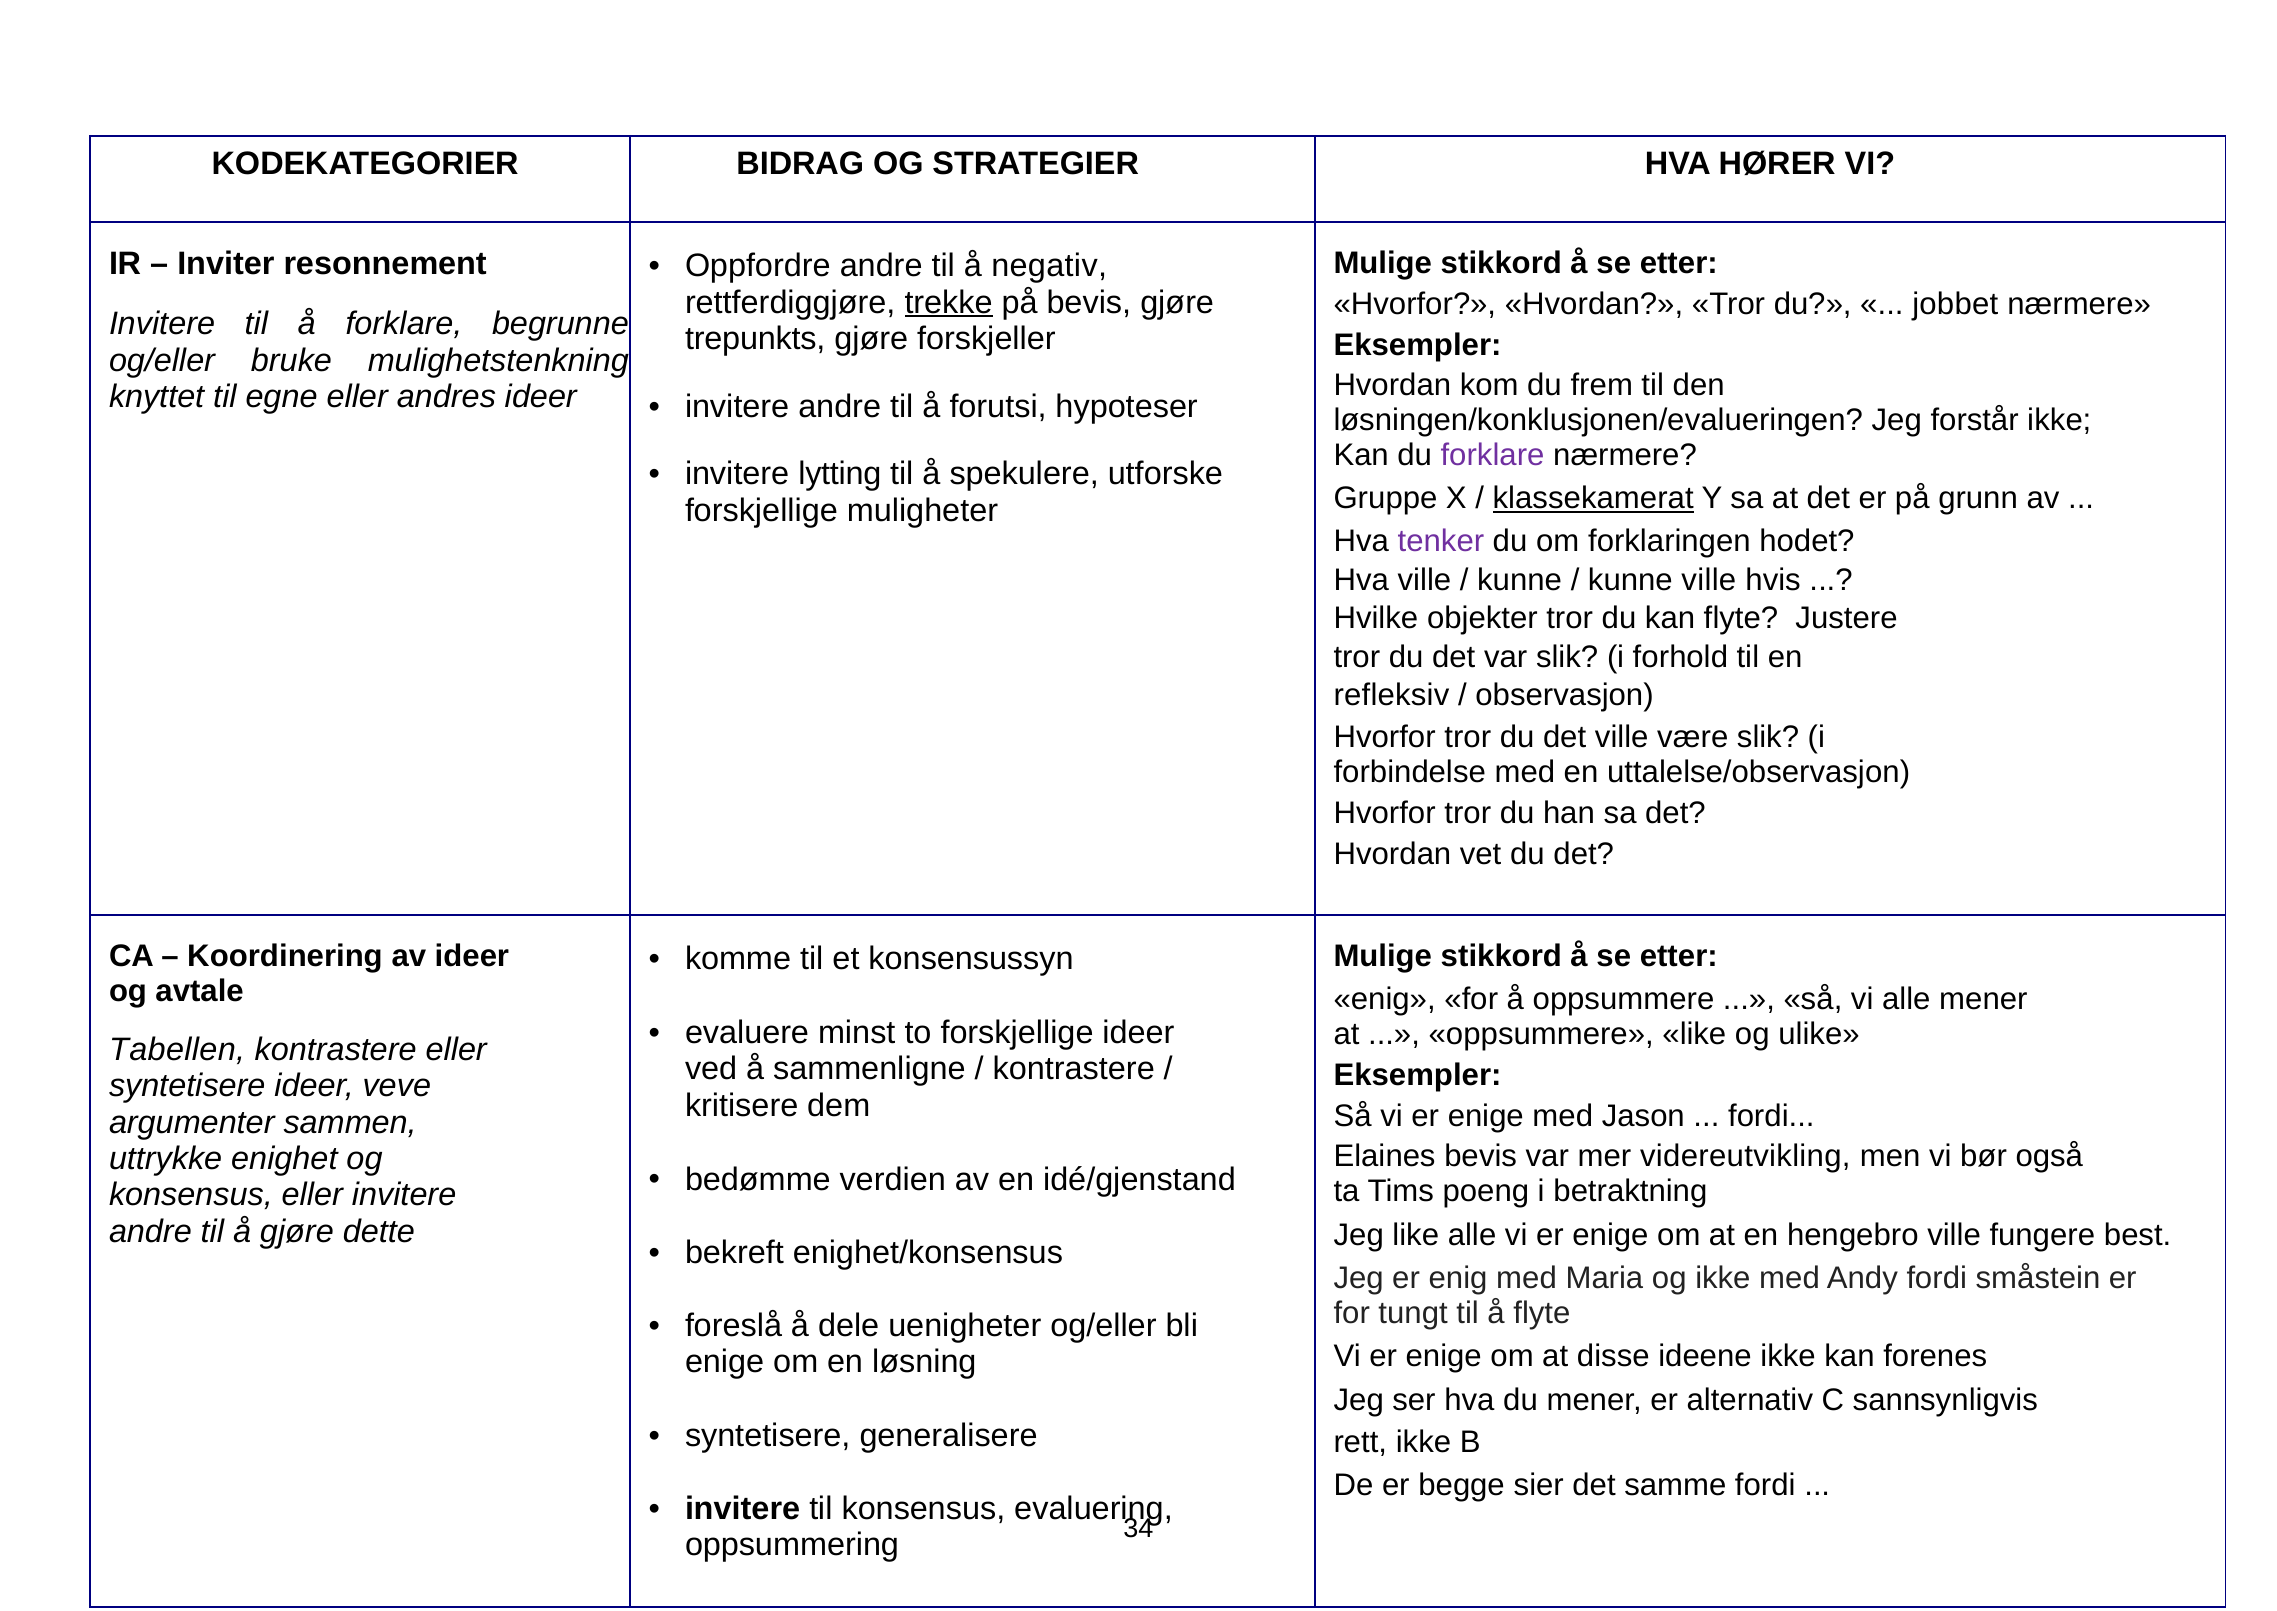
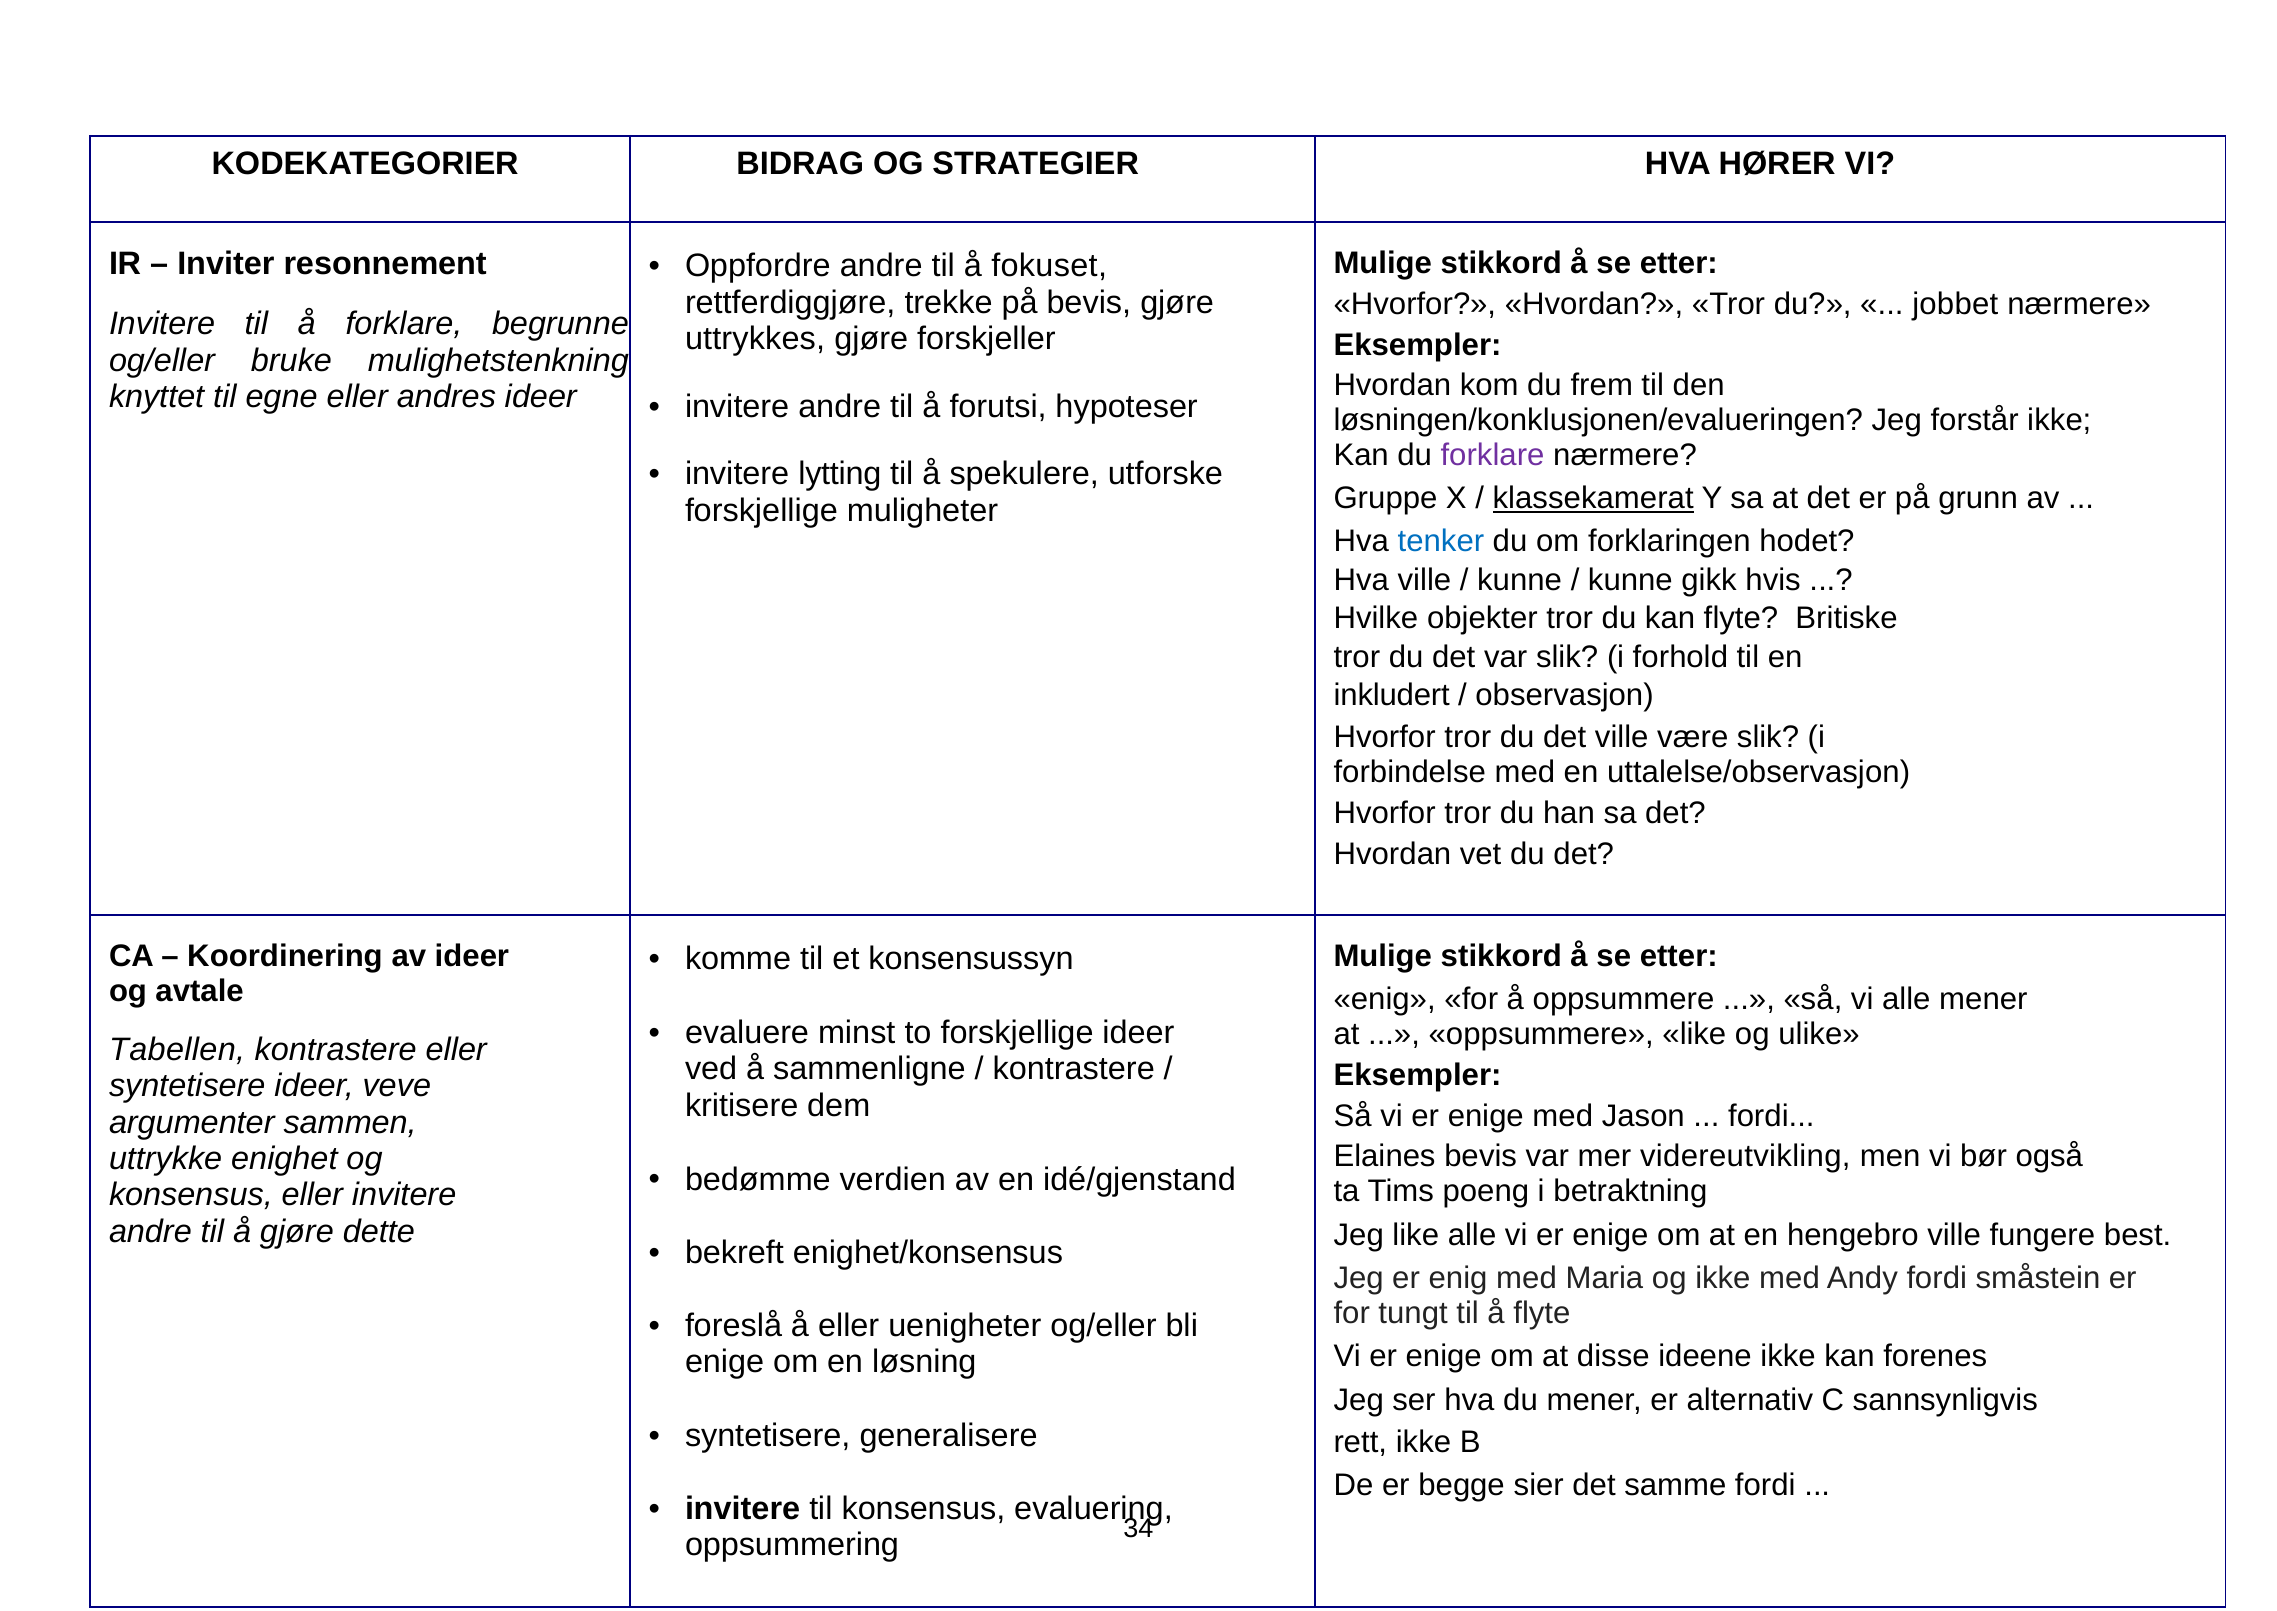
negativ: negativ -> fokuset
trekke underline: present -> none
trepunkts: trepunkts -> uttrykkes
tenker colour: purple -> blue
kunne ville: ville -> gikk
Justere: Justere -> Britiske
refleksiv: refleksiv -> inkludert
å dele: dele -> eller
